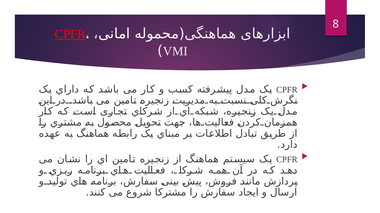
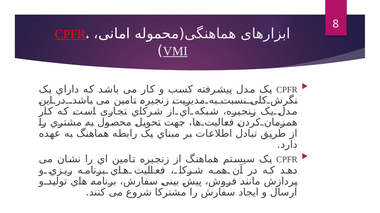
VMI underline: none -> present
